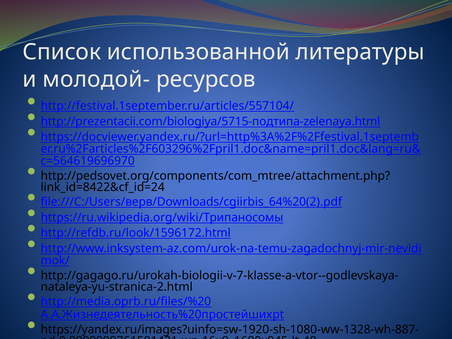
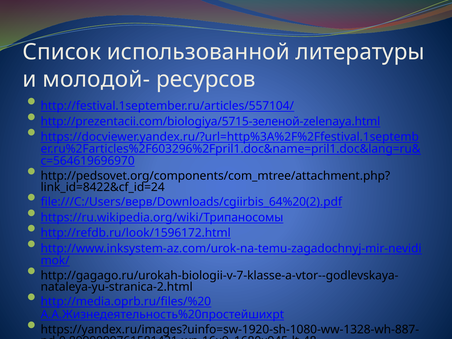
http://prezentacii.com/biologiya/5715-подтипа-zelenaya.html: http://prezentacii.com/biologiya/5715-подтипа-zelenaya.html -> http://prezentacii.com/biologiya/5715-зеленой-zelenaya.html
